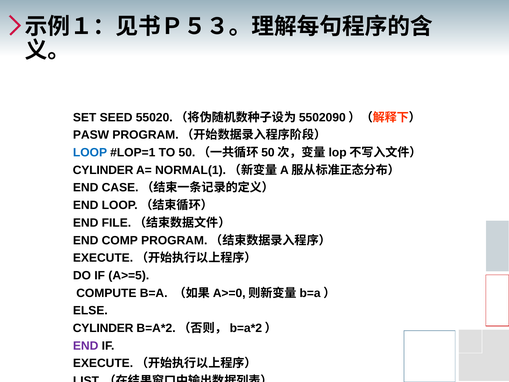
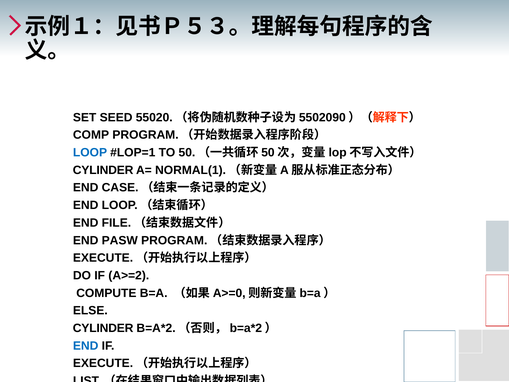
PASW: PASW -> COMP
COMP: COMP -> PASW
A>=5: A>=5 -> A>=2
END at (86, 346) colour: purple -> blue
